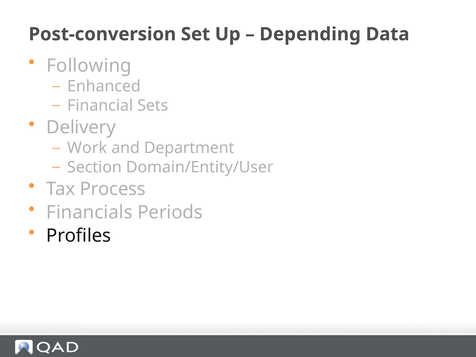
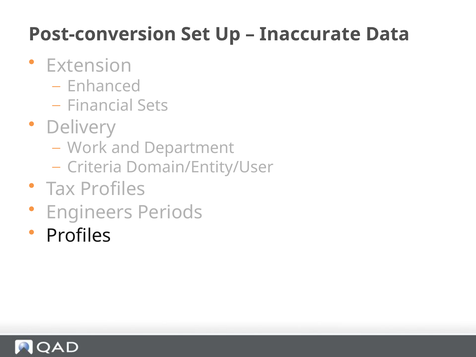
Depending: Depending -> Inaccurate
Following: Following -> Extension
Section: Section -> Criteria
Tax Process: Process -> Profiles
Financials: Financials -> Engineers
